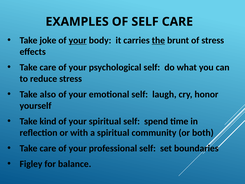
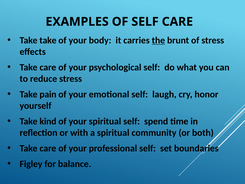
Take joke: joke -> take
your at (78, 40) underline: present -> none
also: also -> pain
